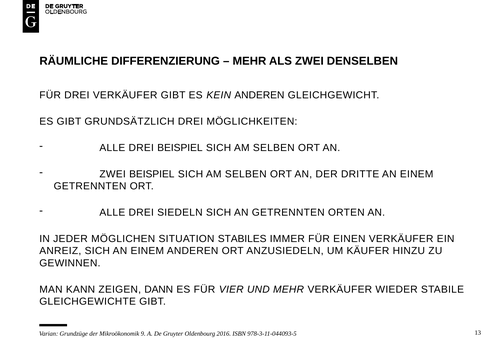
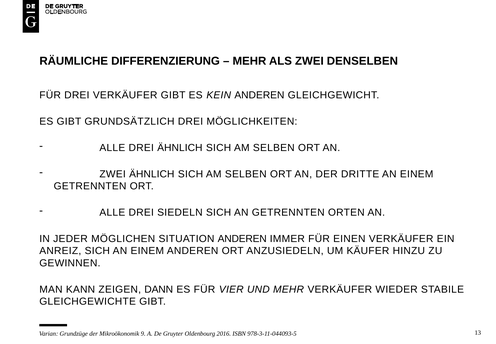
DREI BEISPIEL: BEISPIEL -> ÄHNLICH
ZWEI BEISPIEL: BEISPIEL -> ÄHNLICH
SITUATION STABILES: STABILES -> ANDEREN
